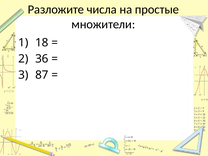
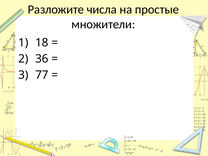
87: 87 -> 77
